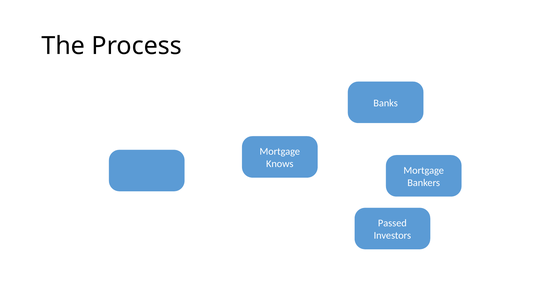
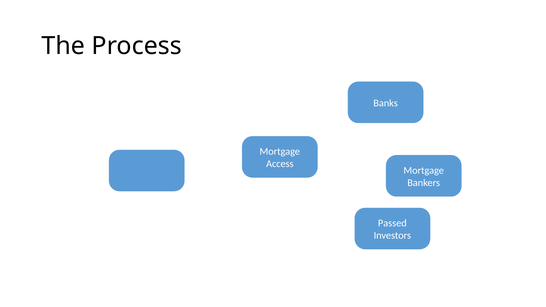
Knows: Knows -> Access
